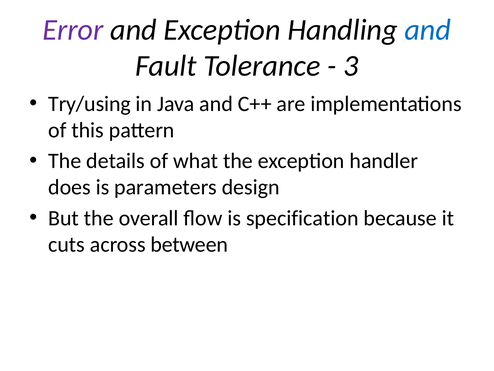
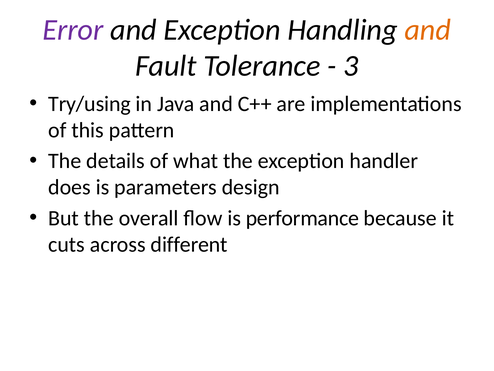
and at (428, 30) colour: blue -> orange
specification: specification -> performance
between: between -> different
